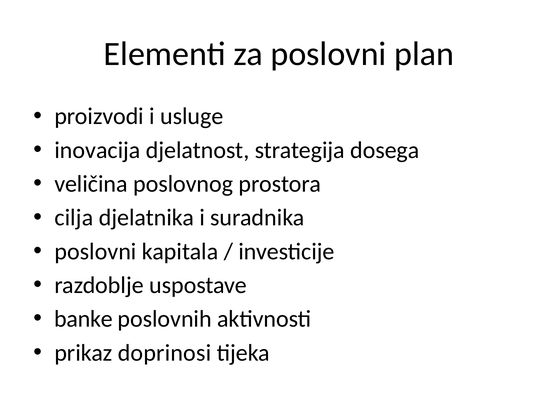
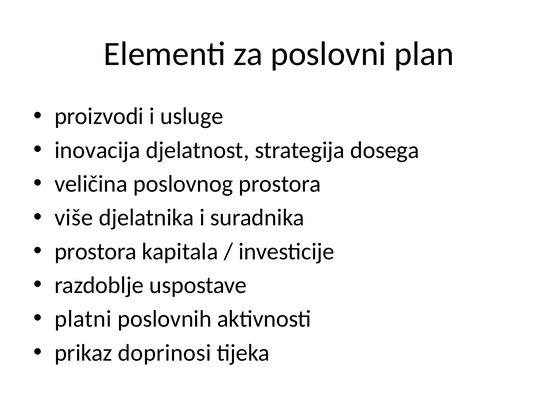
cilja: cilja -> više
poslovni at (95, 252): poslovni -> prostora
banke: banke -> platni
